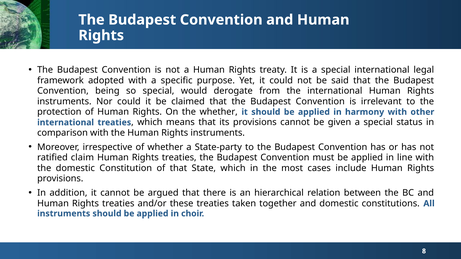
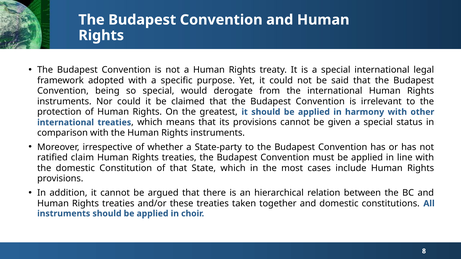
the whether: whether -> greatest
